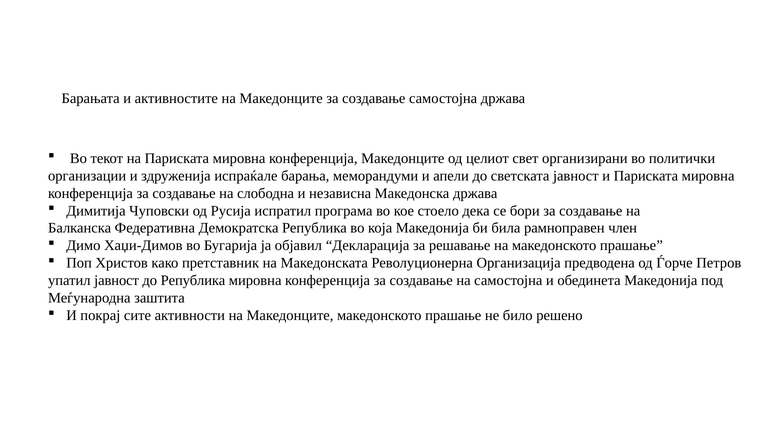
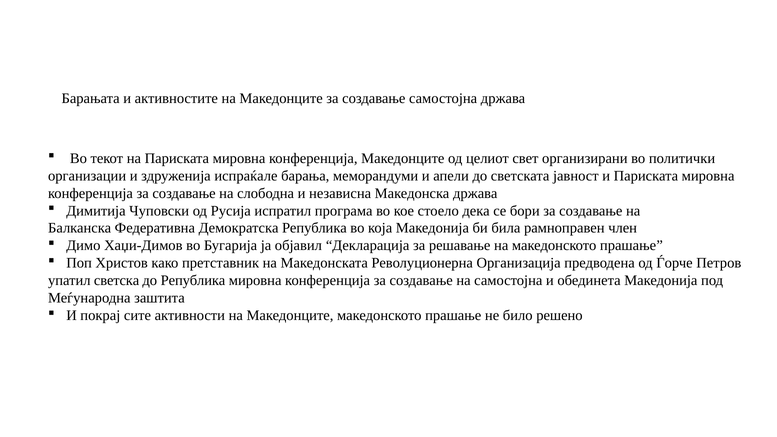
упатил јавност: јавност -> светска
